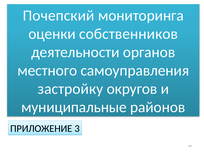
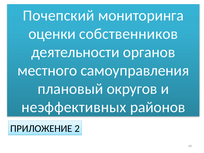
застройку: застройку -> плановый
муниципальные: муниципальные -> неэффективных
3: 3 -> 2
